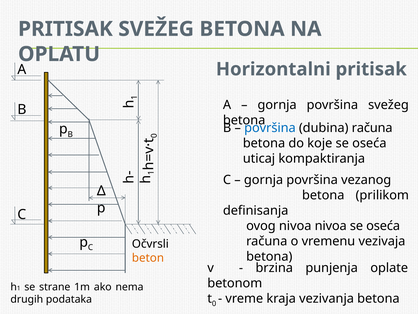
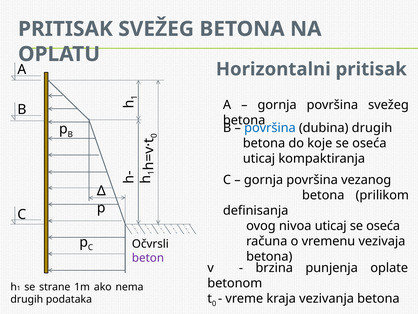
dubina računa: računa -> drugih
nivoa nivoa: nivoa -> uticaj
beton colour: orange -> purple
